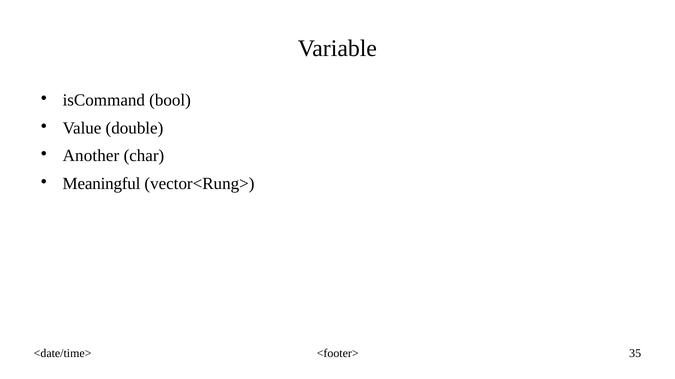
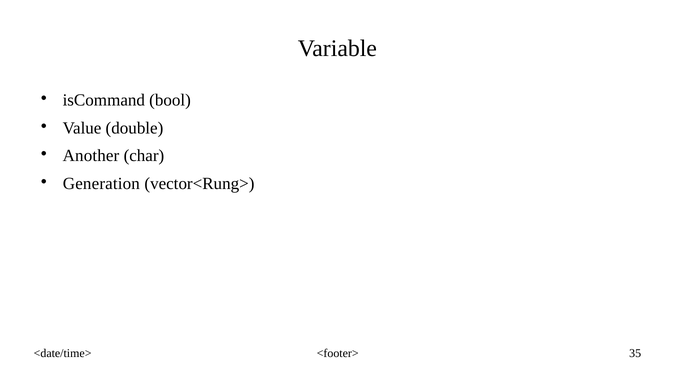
Meaningful: Meaningful -> Generation
